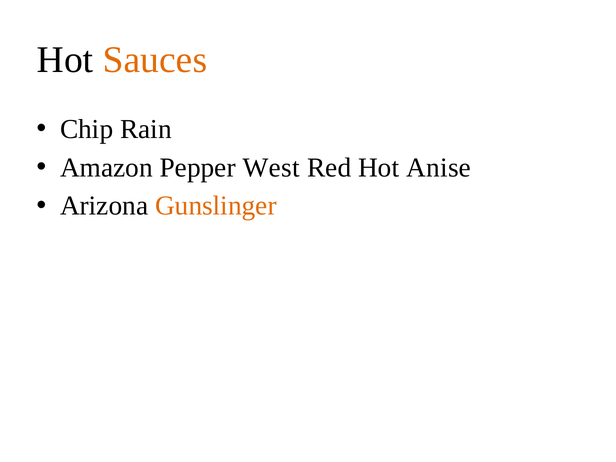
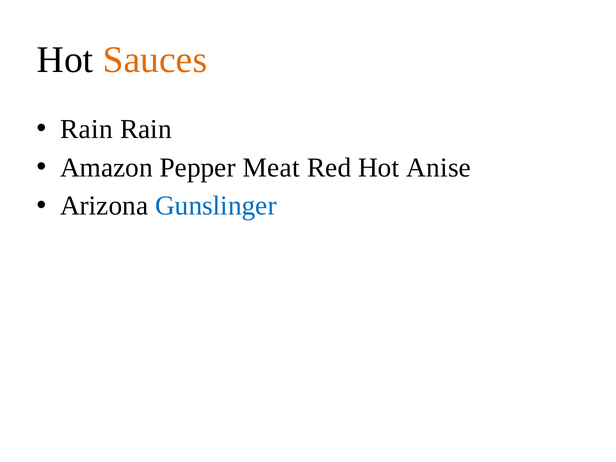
Chip at (87, 129): Chip -> Rain
West: West -> Meat
Gunslinger colour: orange -> blue
